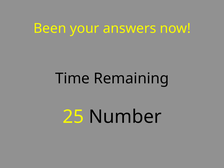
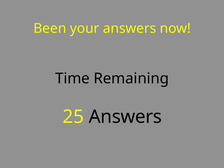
25 Number: Number -> Answers
